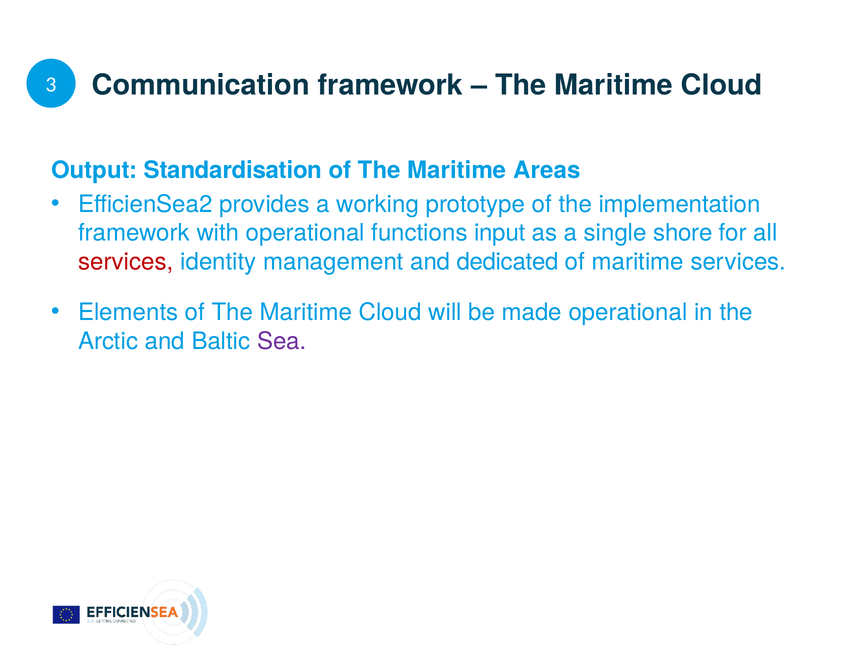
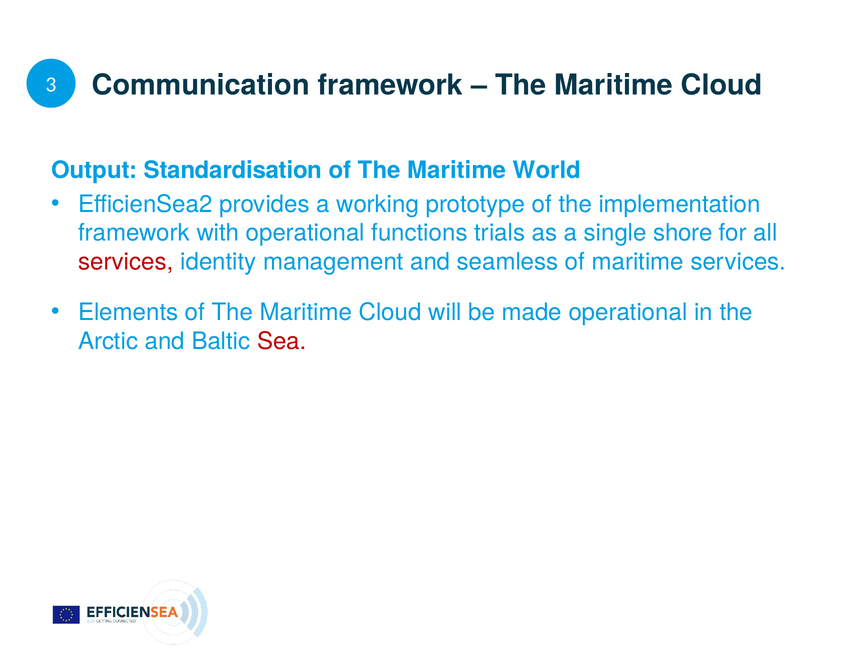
Areas: Areas -> World
input: input -> trials
dedicated: dedicated -> seamless
Sea colour: purple -> red
